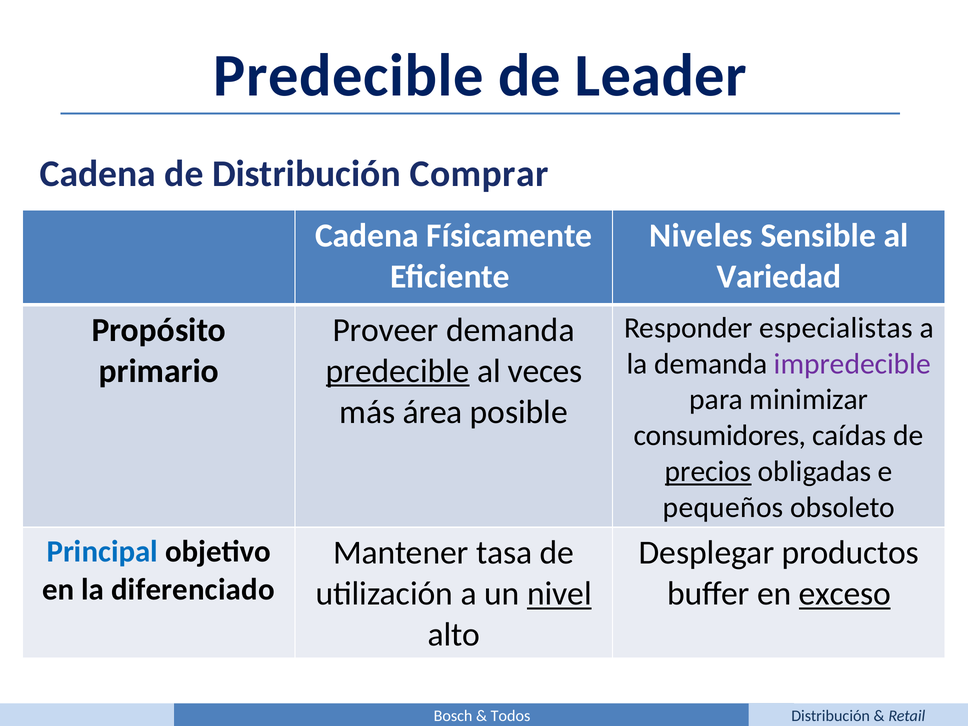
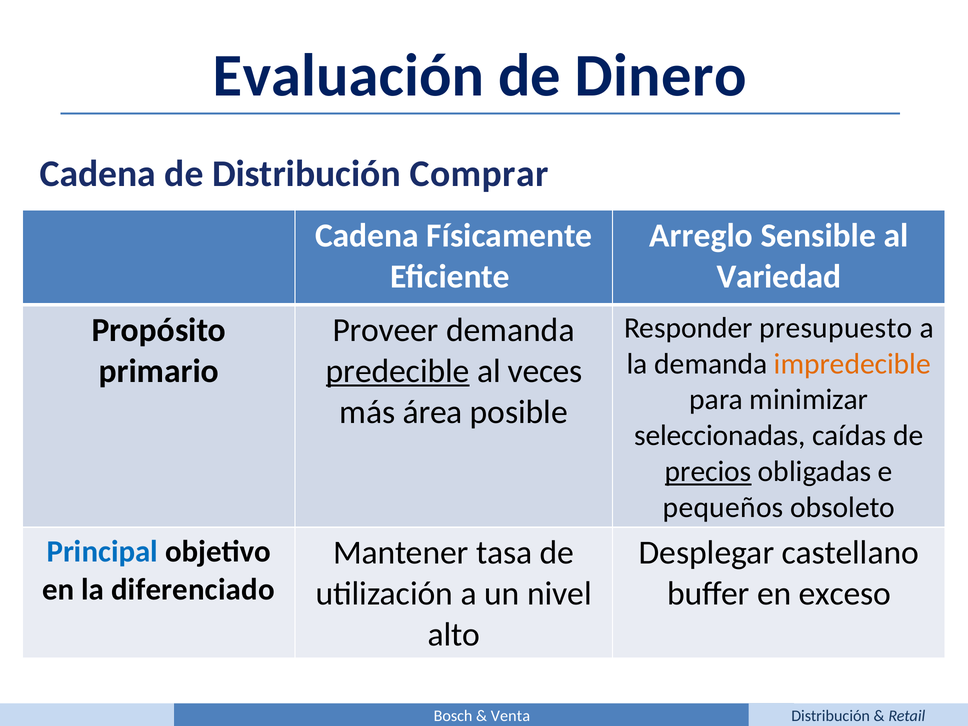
Predecible at (348, 76): Predecible -> Evaluación
Leader: Leader -> Dinero
Niveles: Niveles -> Arreglo
especialistas: especialistas -> presupuesto
impredecible colour: purple -> orange
consumidores: consumidores -> seleccionadas
productos: productos -> castellano
nivel underline: present -> none
exceso underline: present -> none
Todos: Todos -> Venta
